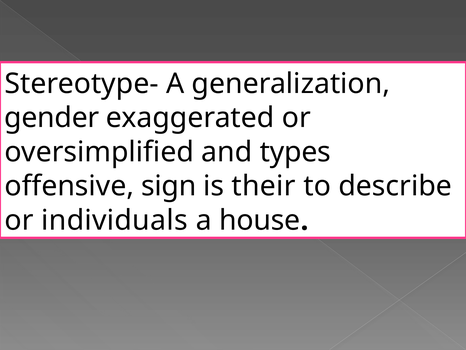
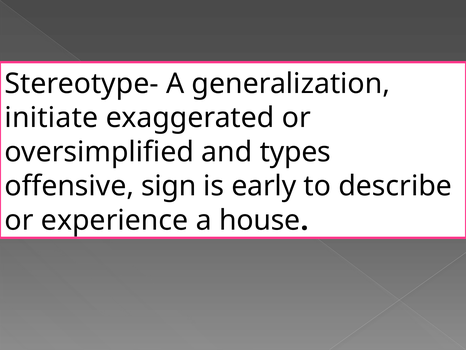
gender: gender -> initiate
their: their -> early
individuals: individuals -> experience
